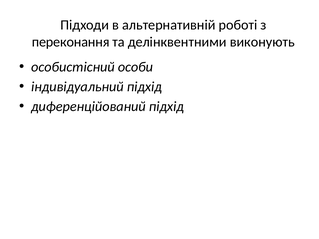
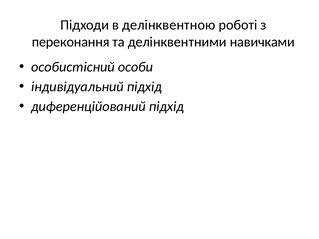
альтернативній: альтернативній -> делінквентною
виконують: виконують -> навичками
